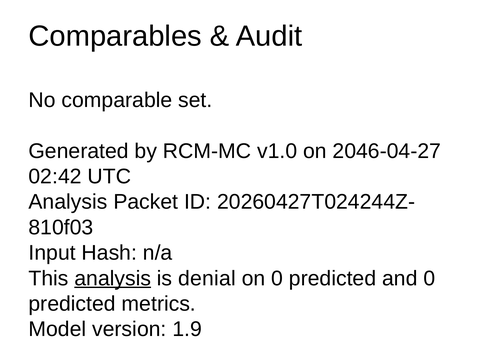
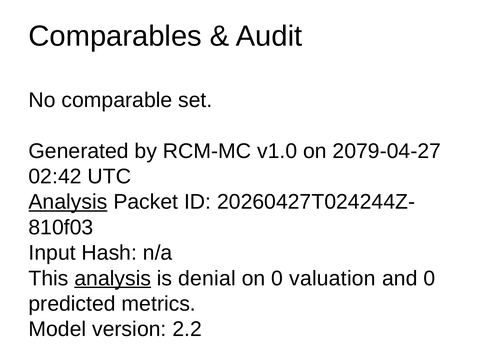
2046-04-27: 2046-04-27 -> 2079-04-27
Analysis at (68, 202) underline: none -> present
on 0 predicted: predicted -> valuation
1.9: 1.9 -> 2.2
